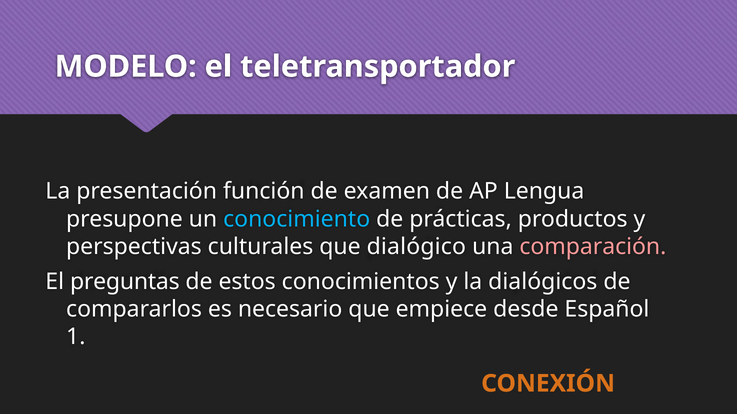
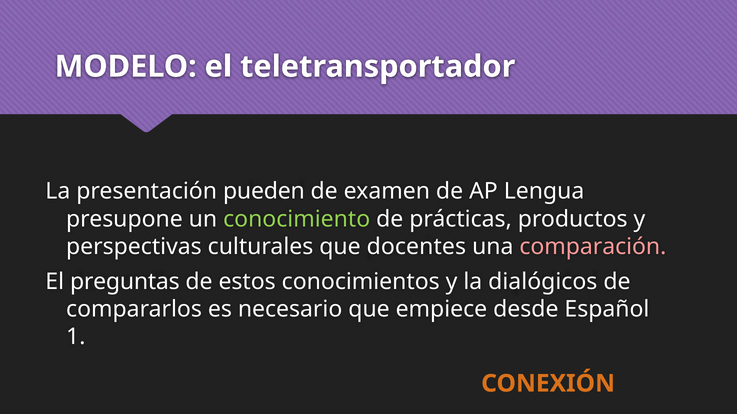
función: función -> pueden
conocimiento colour: light blue -> light green
dialógico: dialógico -> docentes
